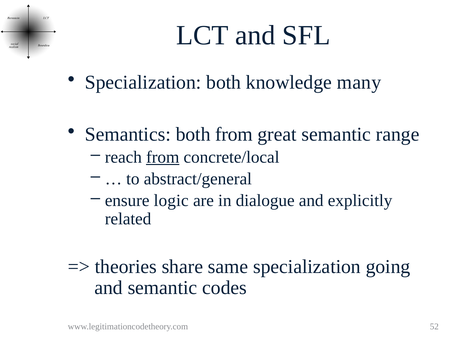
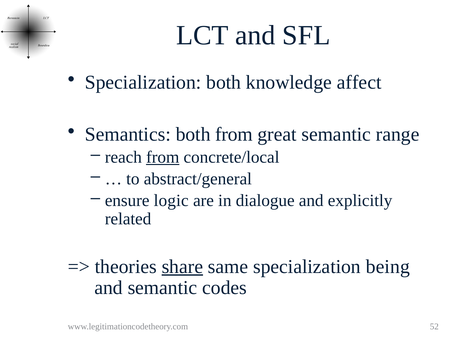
many: many -> affect
share underline: none -> present
going: going -> being
